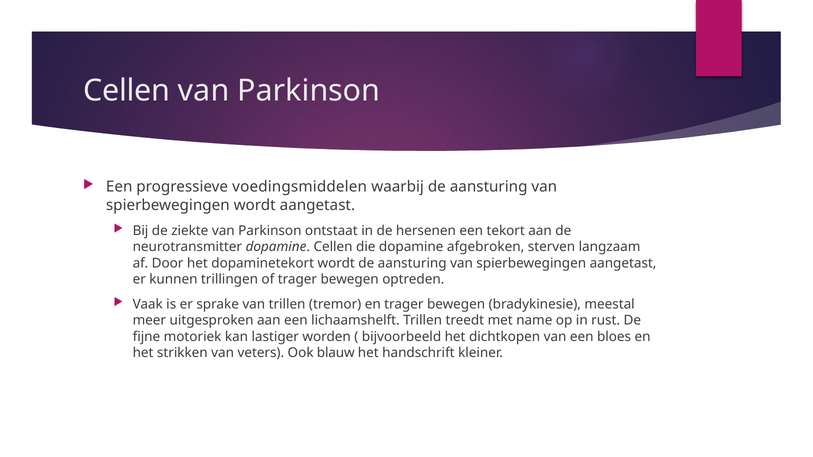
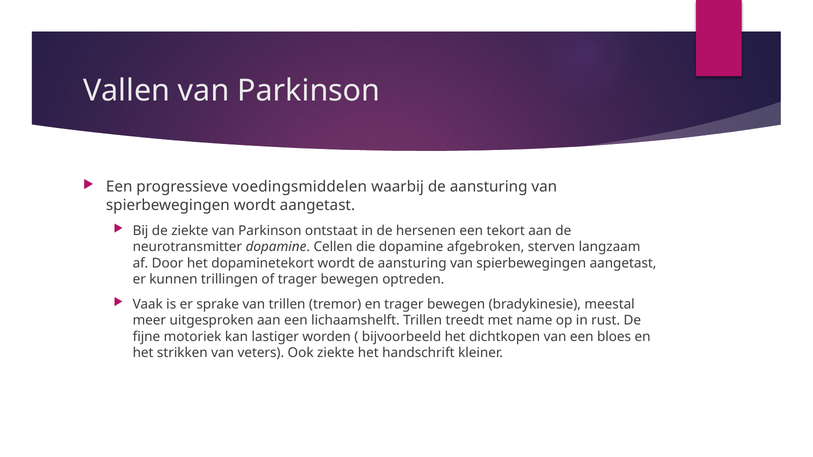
Cellen at (127, 91): Cellen -> Vallen
Ook blauw: blauw -> ziekte
